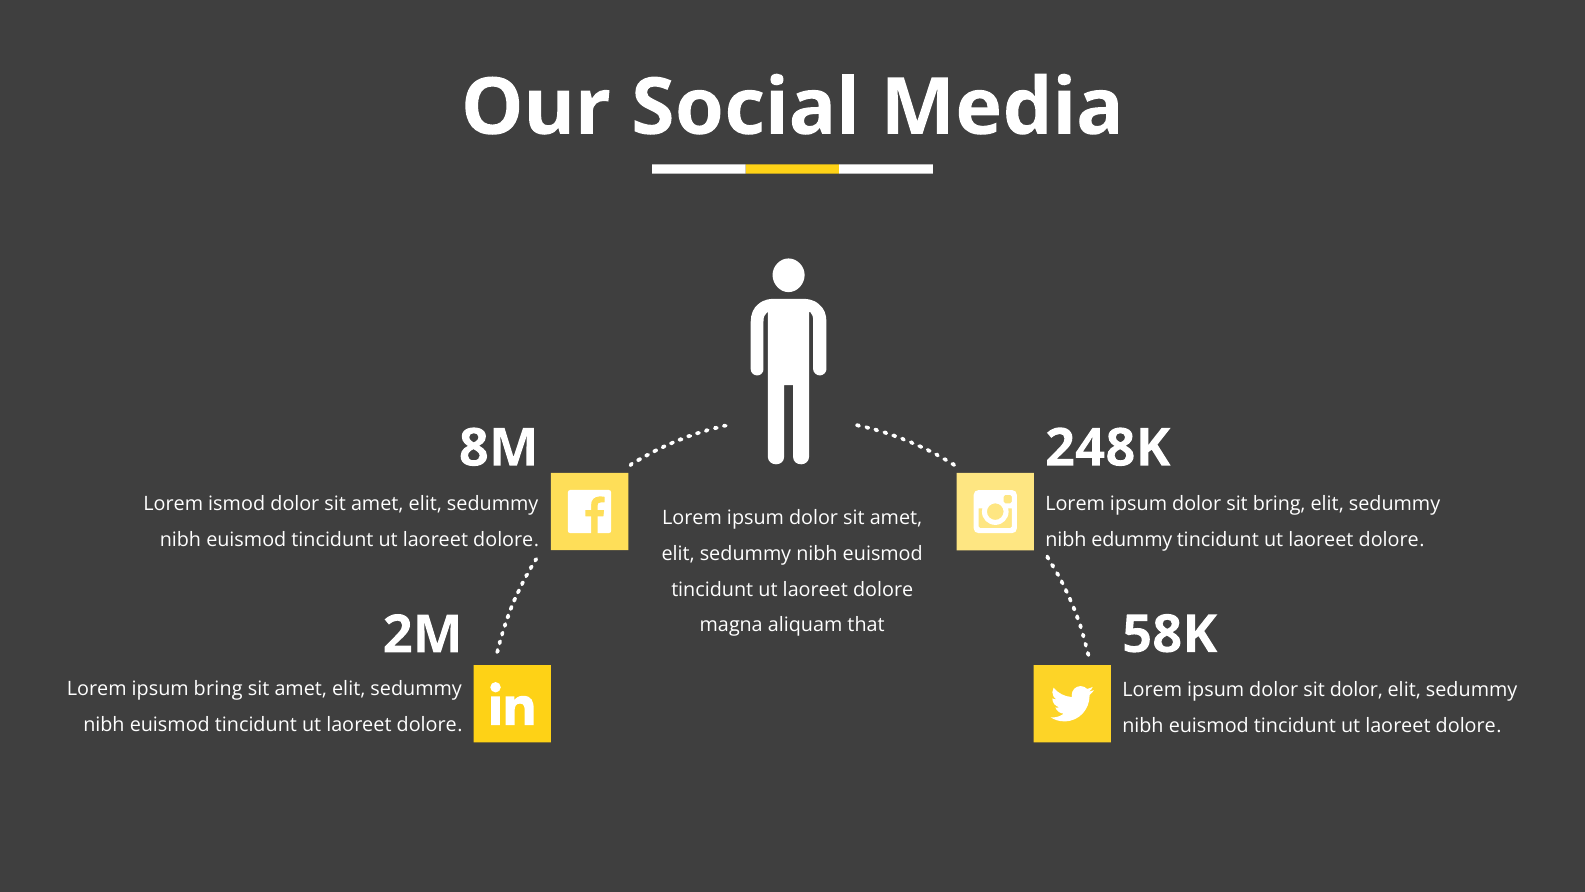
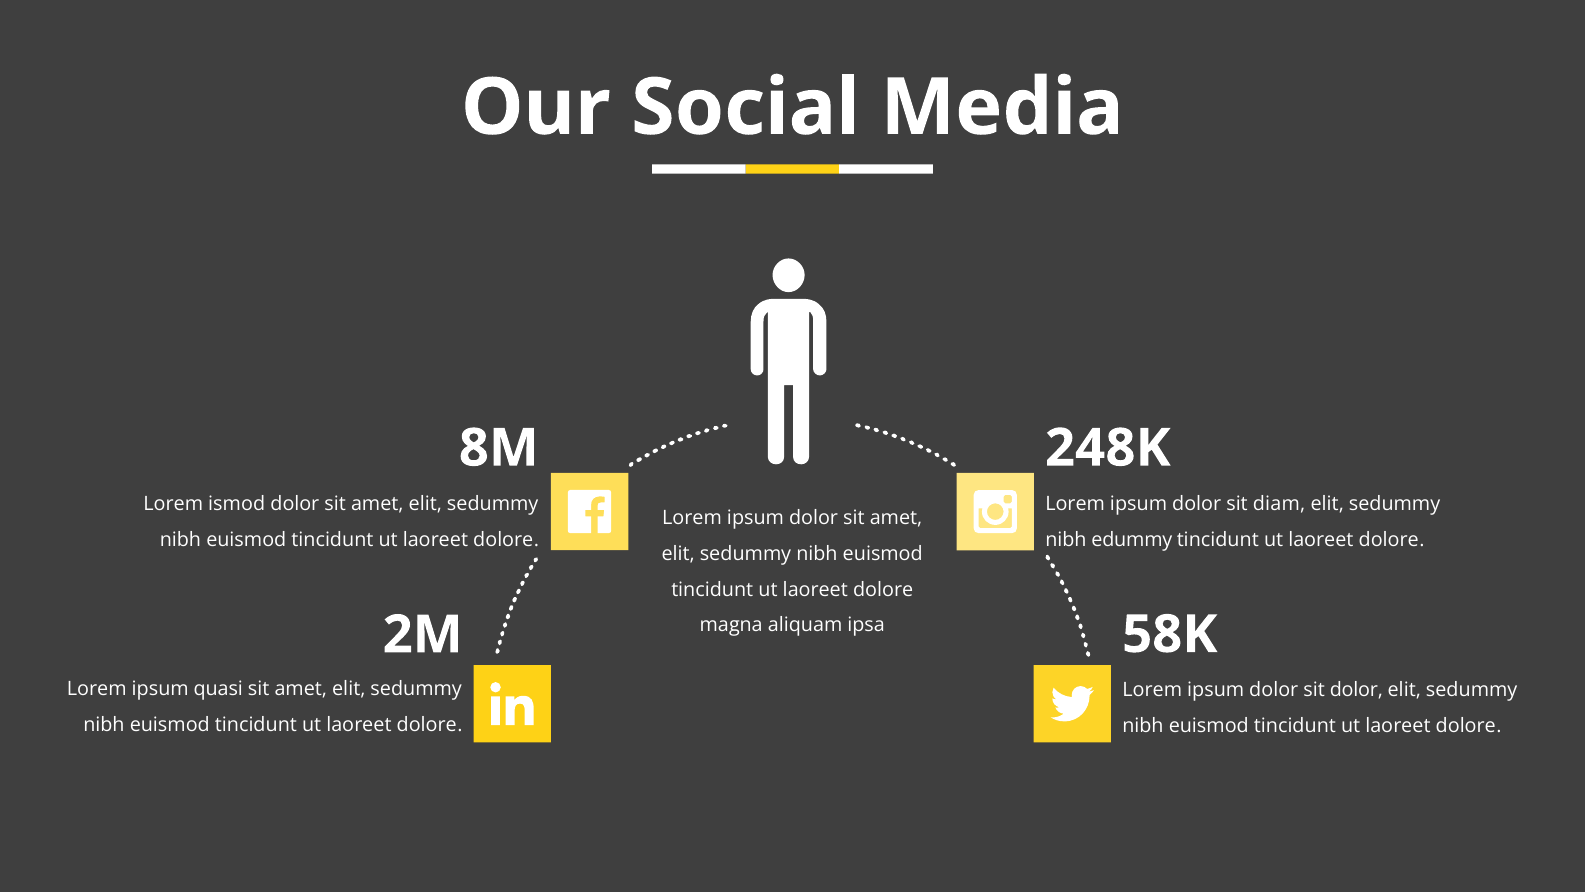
sit bring: bring -> diam
that: that -> ipsa
ipsum bring: bring -> quasi
